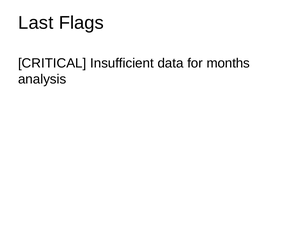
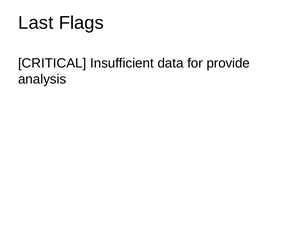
months: months -> provide
